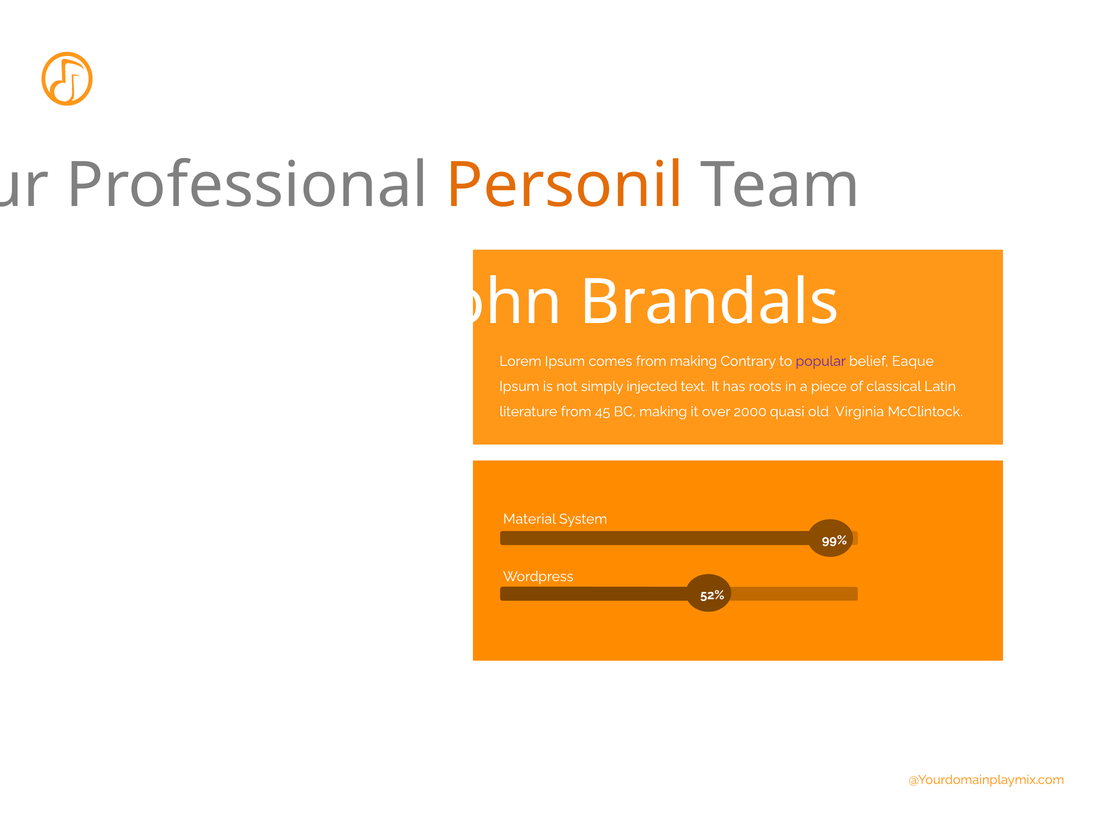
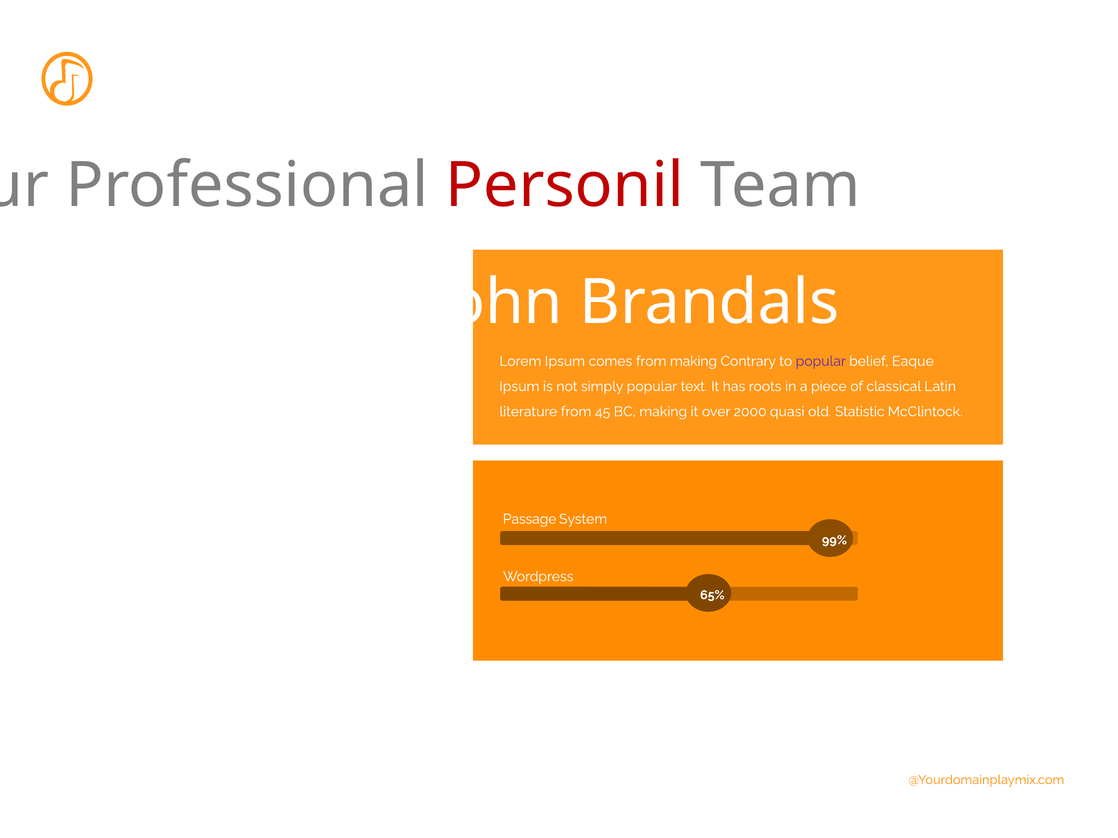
Personil colour: orange -> red
simply injected: injected -> popular
Virginia: Virginia -> Statistic
Material: Material -> Passage
52%: 52% -> 65%
